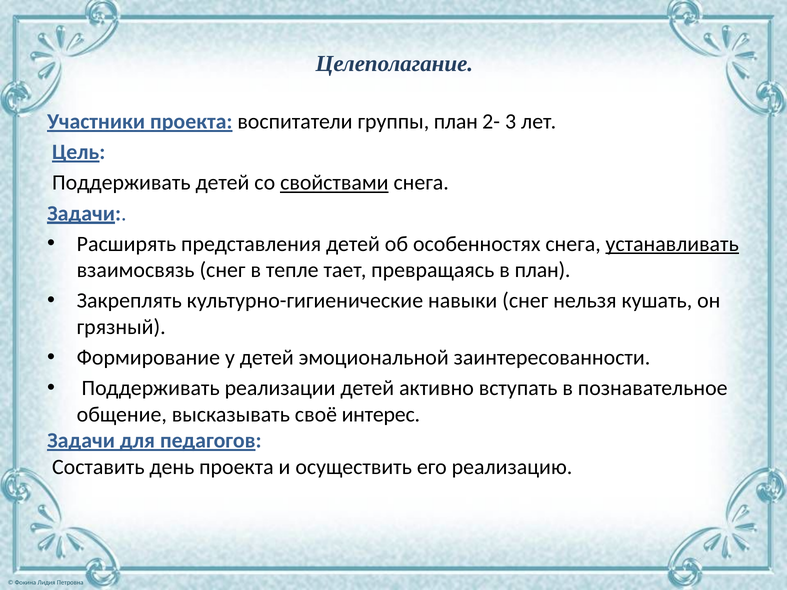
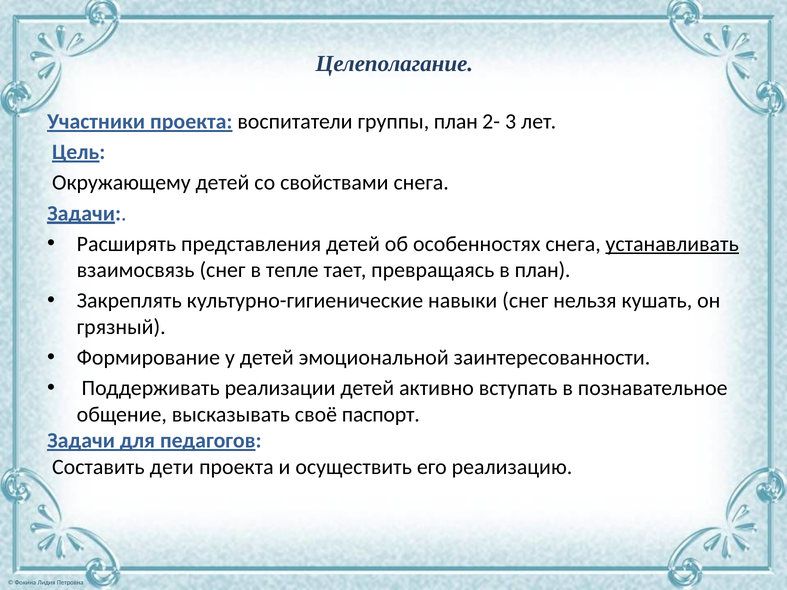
Поддерживать at (121, 183): Поддерживать -> Окружающему
свойствами underline: present -> none
интерес: интерес -> паспорт
день: день -> дети
